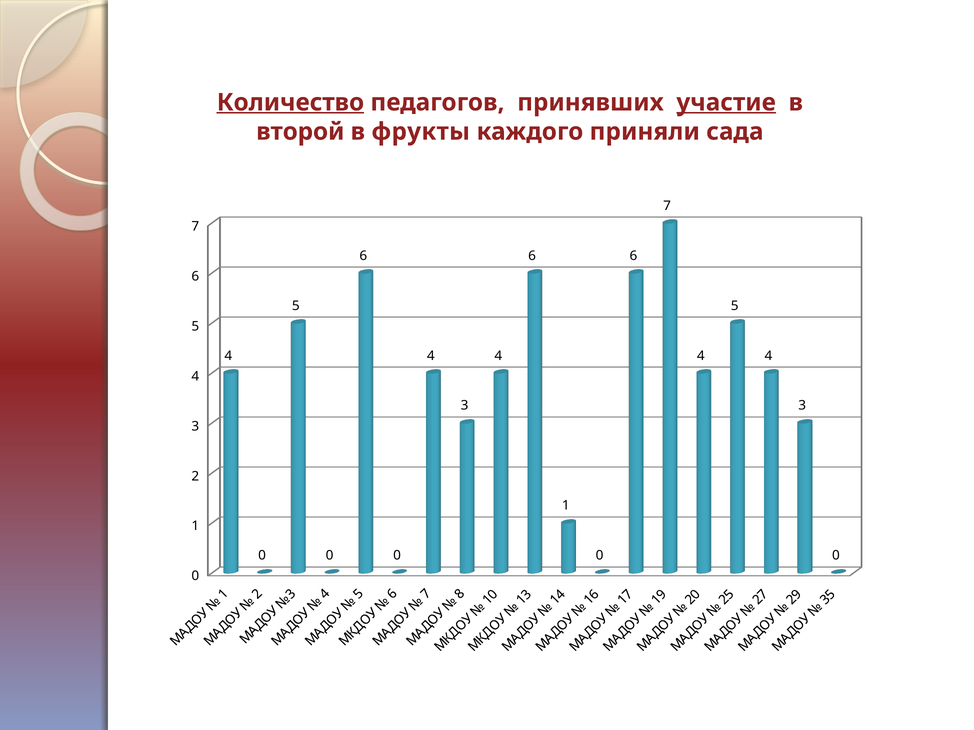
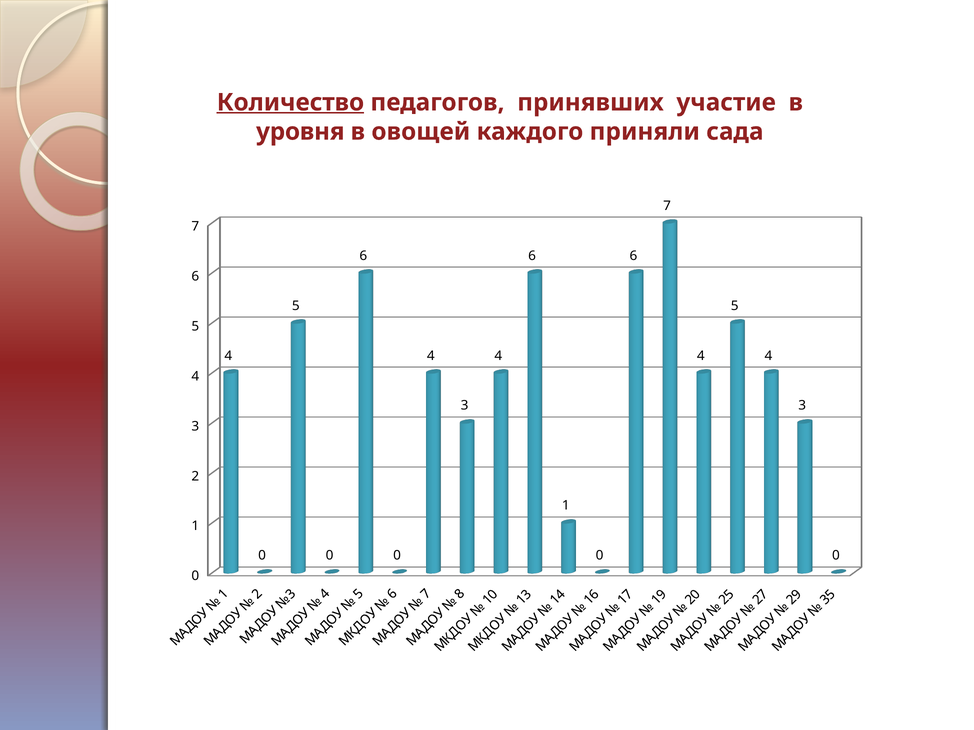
участие underline: present -> none
второй: второй -> уровня
фрукты: фрукты -> овощей
